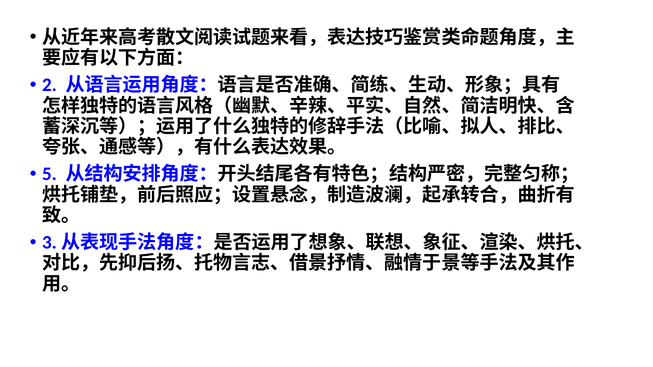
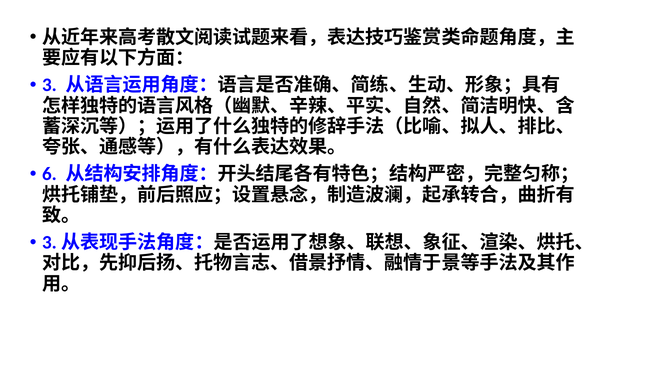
2: 2 -> 3
5: 5 -> 6
